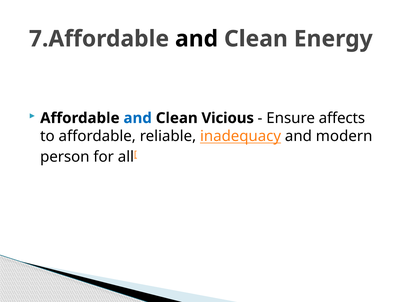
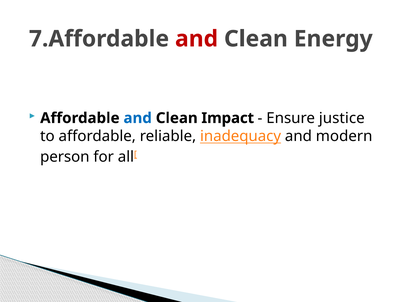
and at (197, 39) colour: black -> red
Vicious: Vicious -> Impact
affects: affects -> justice
